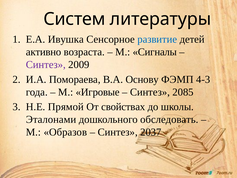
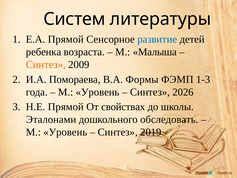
Е.А Ивушка: Ивушка -> Прямой
активно: активно -> ребенка
Сигналы: Сигналы -> Малыша
Синтез at (46, 65) colour: purple -> orange
Основу: Основу -> Формы
4-3: 4-3 -> 1-3
Игровые at (98, 92): Игровые -> Уровень
2085: 2085 -> 2026
Образов at (65, 132): Образов -> Уровень
2037: 2037 -> 2019
